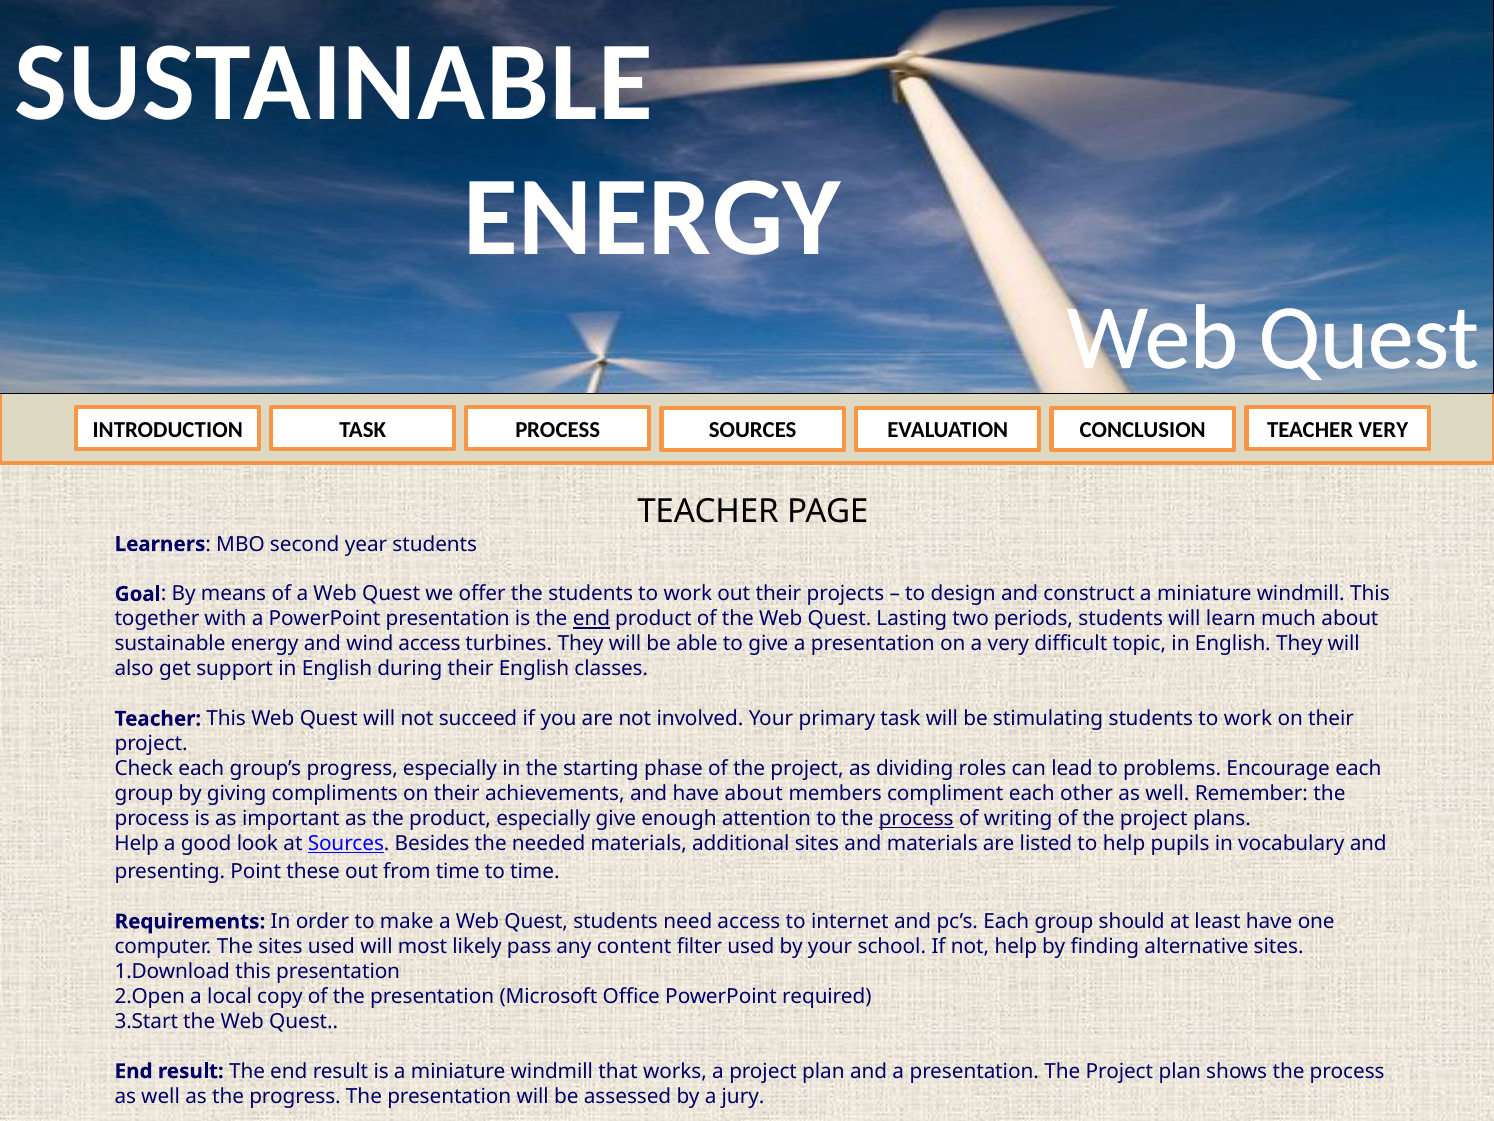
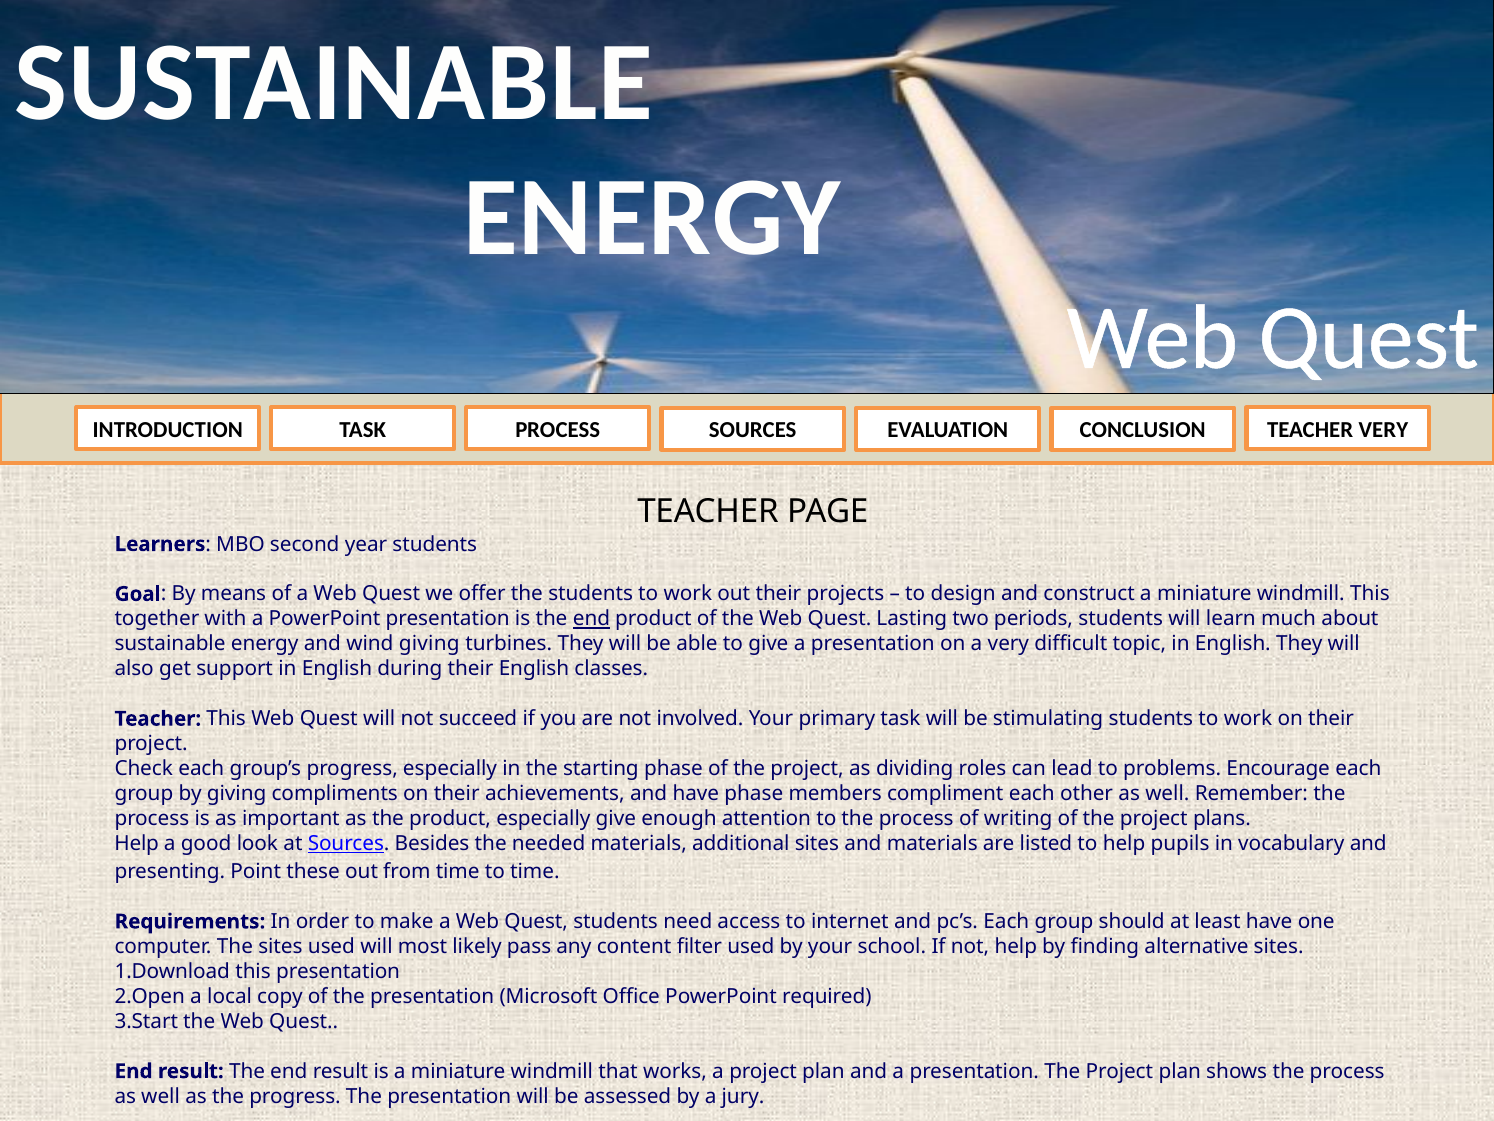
wind access: access -> giving
have about: about -> phase
process at (916, 818) underline: present -> none
